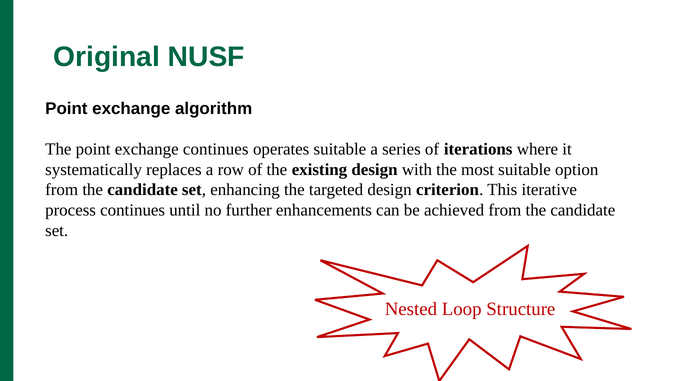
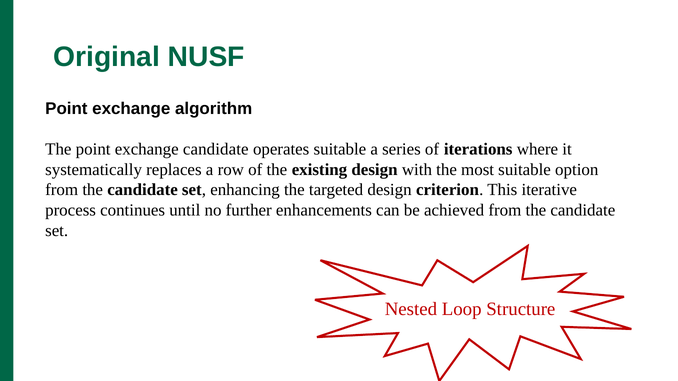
exchange continues: continues -> candidate
